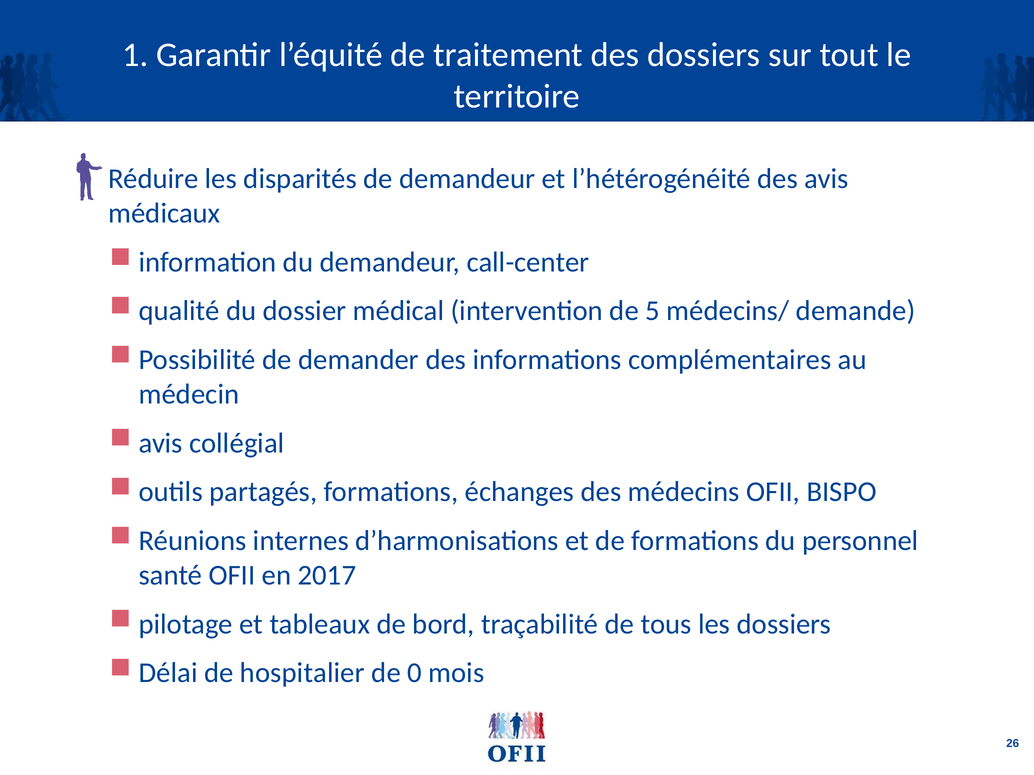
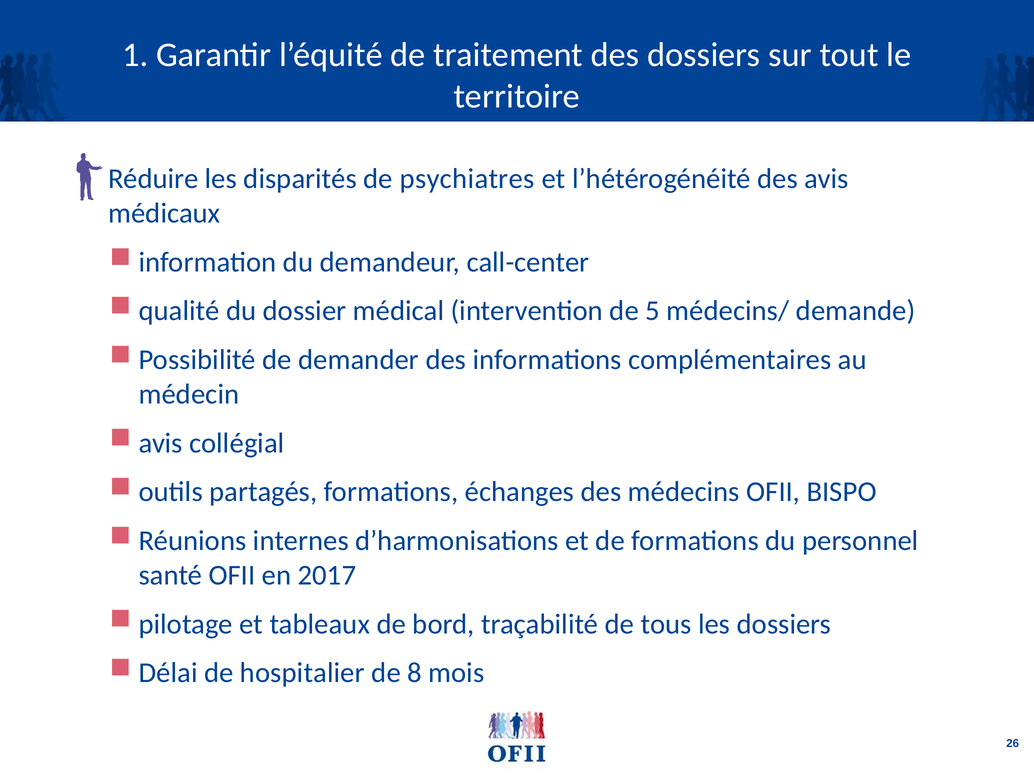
de demandeur: demandeur -> psychiatres
0: 0 -> 8
